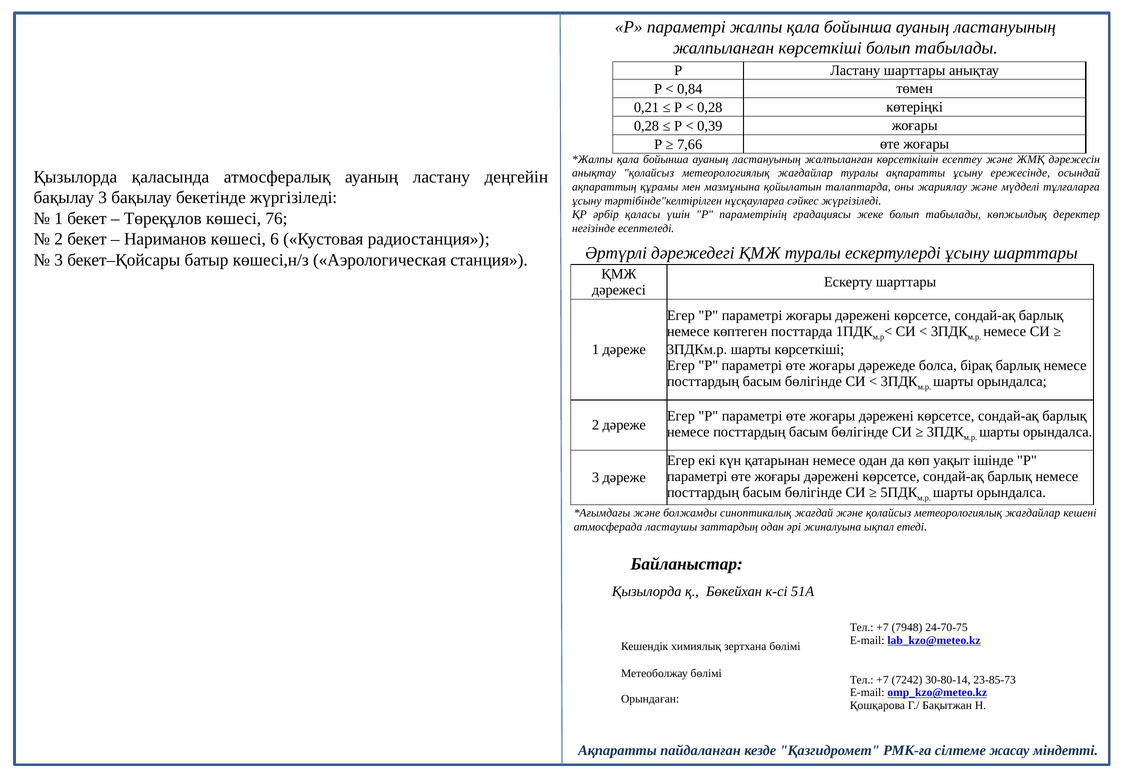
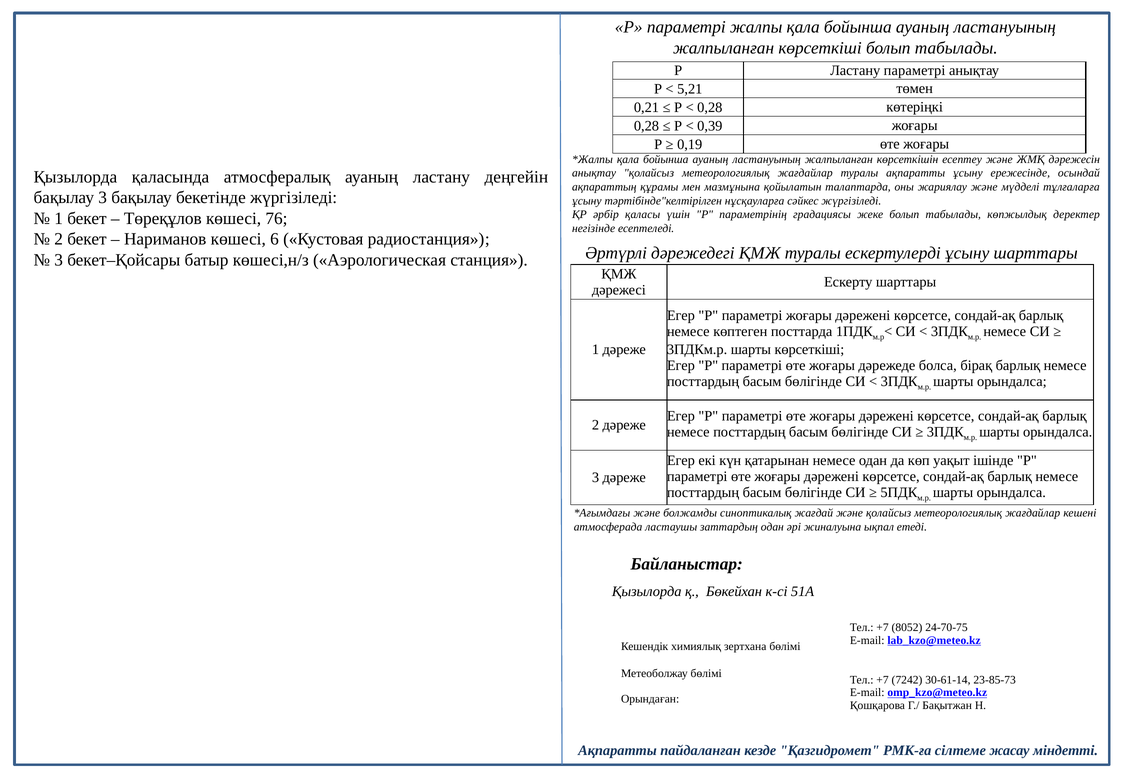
Ластану шарттары: шарттары -> параметрі
0,84: 0,84 -> 5,21
7,66: 7,66 -> 0,19
7948: 7948 -> 8052
30-80-14: 30-80-14 -> 30-61-14
